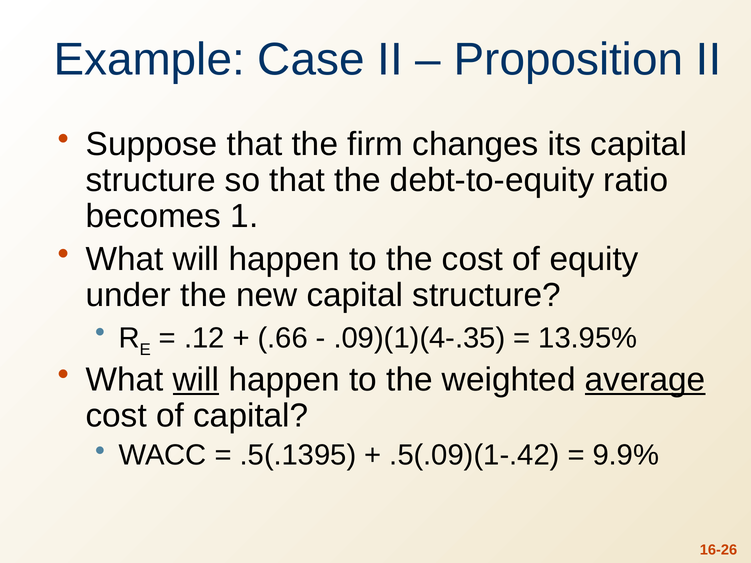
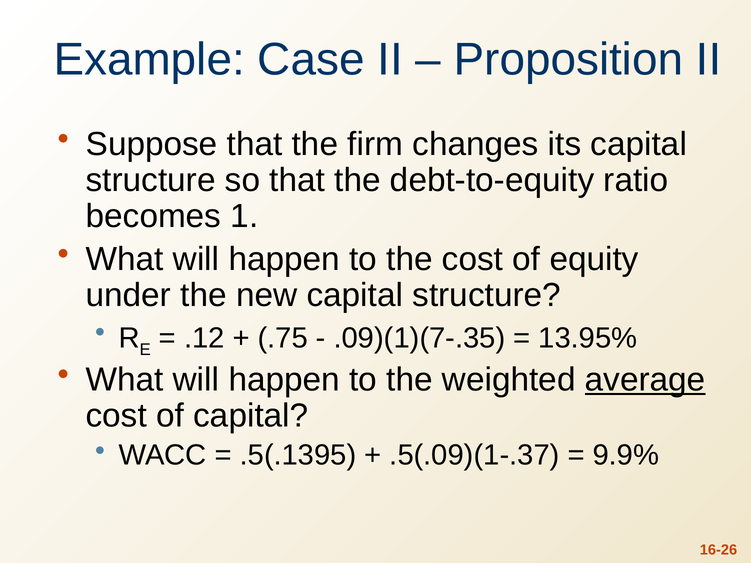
.66: .66 -> .75
.09)(1)(4-.35: .09)(1)(4-.35 -> .09)(1)(7-.35
will at (196, 380) underline: present -> none
.5(.09)(1-.42: .5(.09)(1-.42 -> .5(.09)(1-.37
